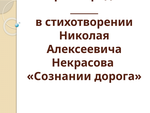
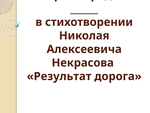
Сознании: Сознании -> Результат
